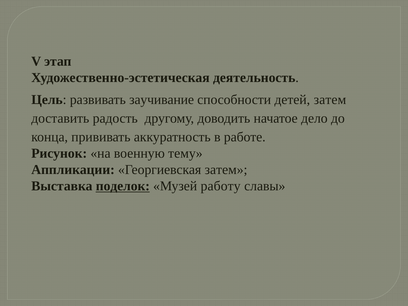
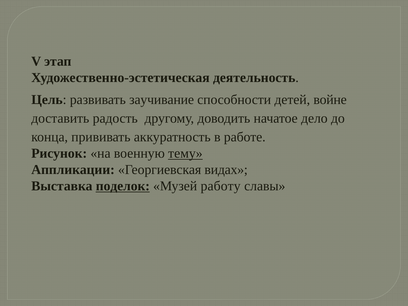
детей затем: затем -> войне
тему underline: none -> present
Георгиевская затем: затем -> видах
